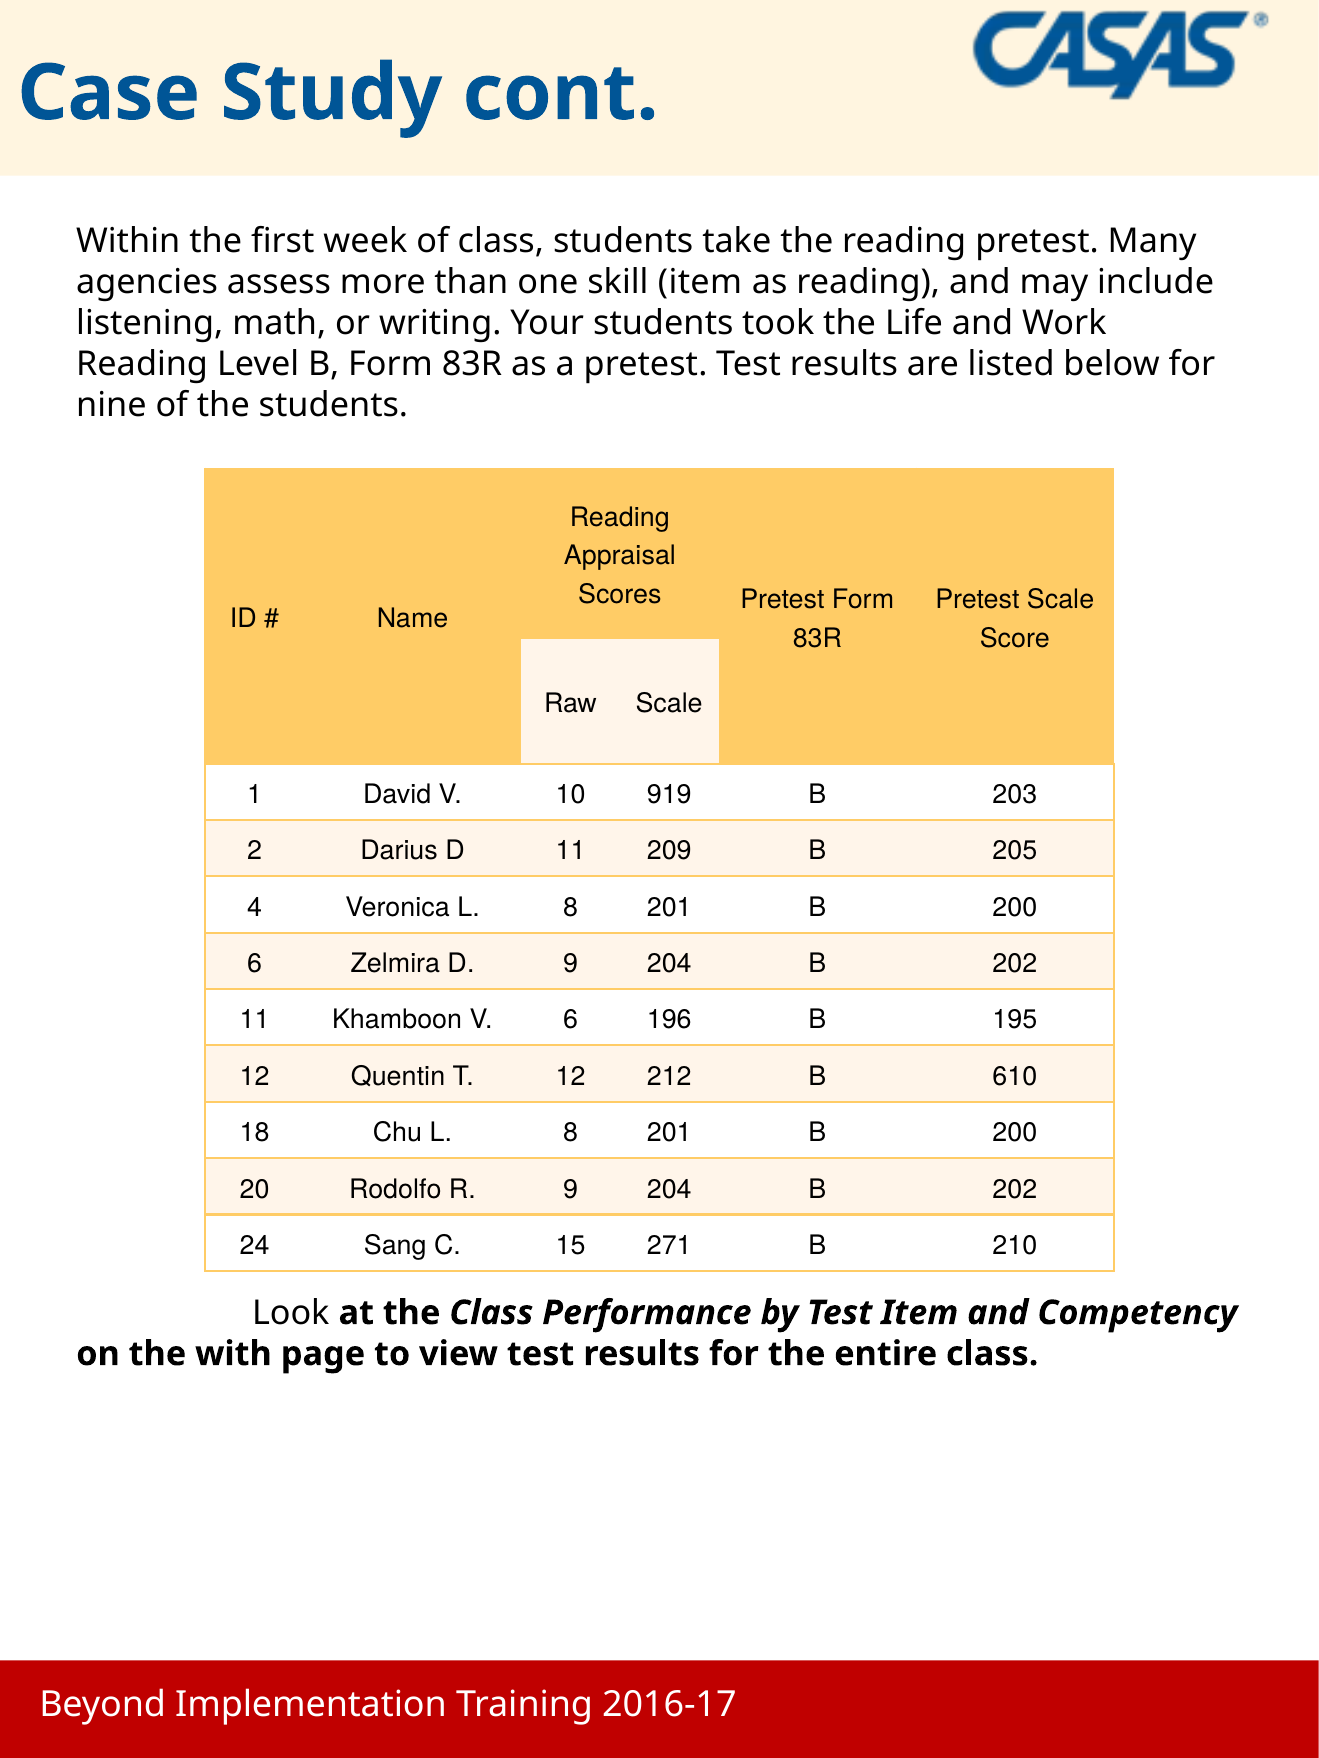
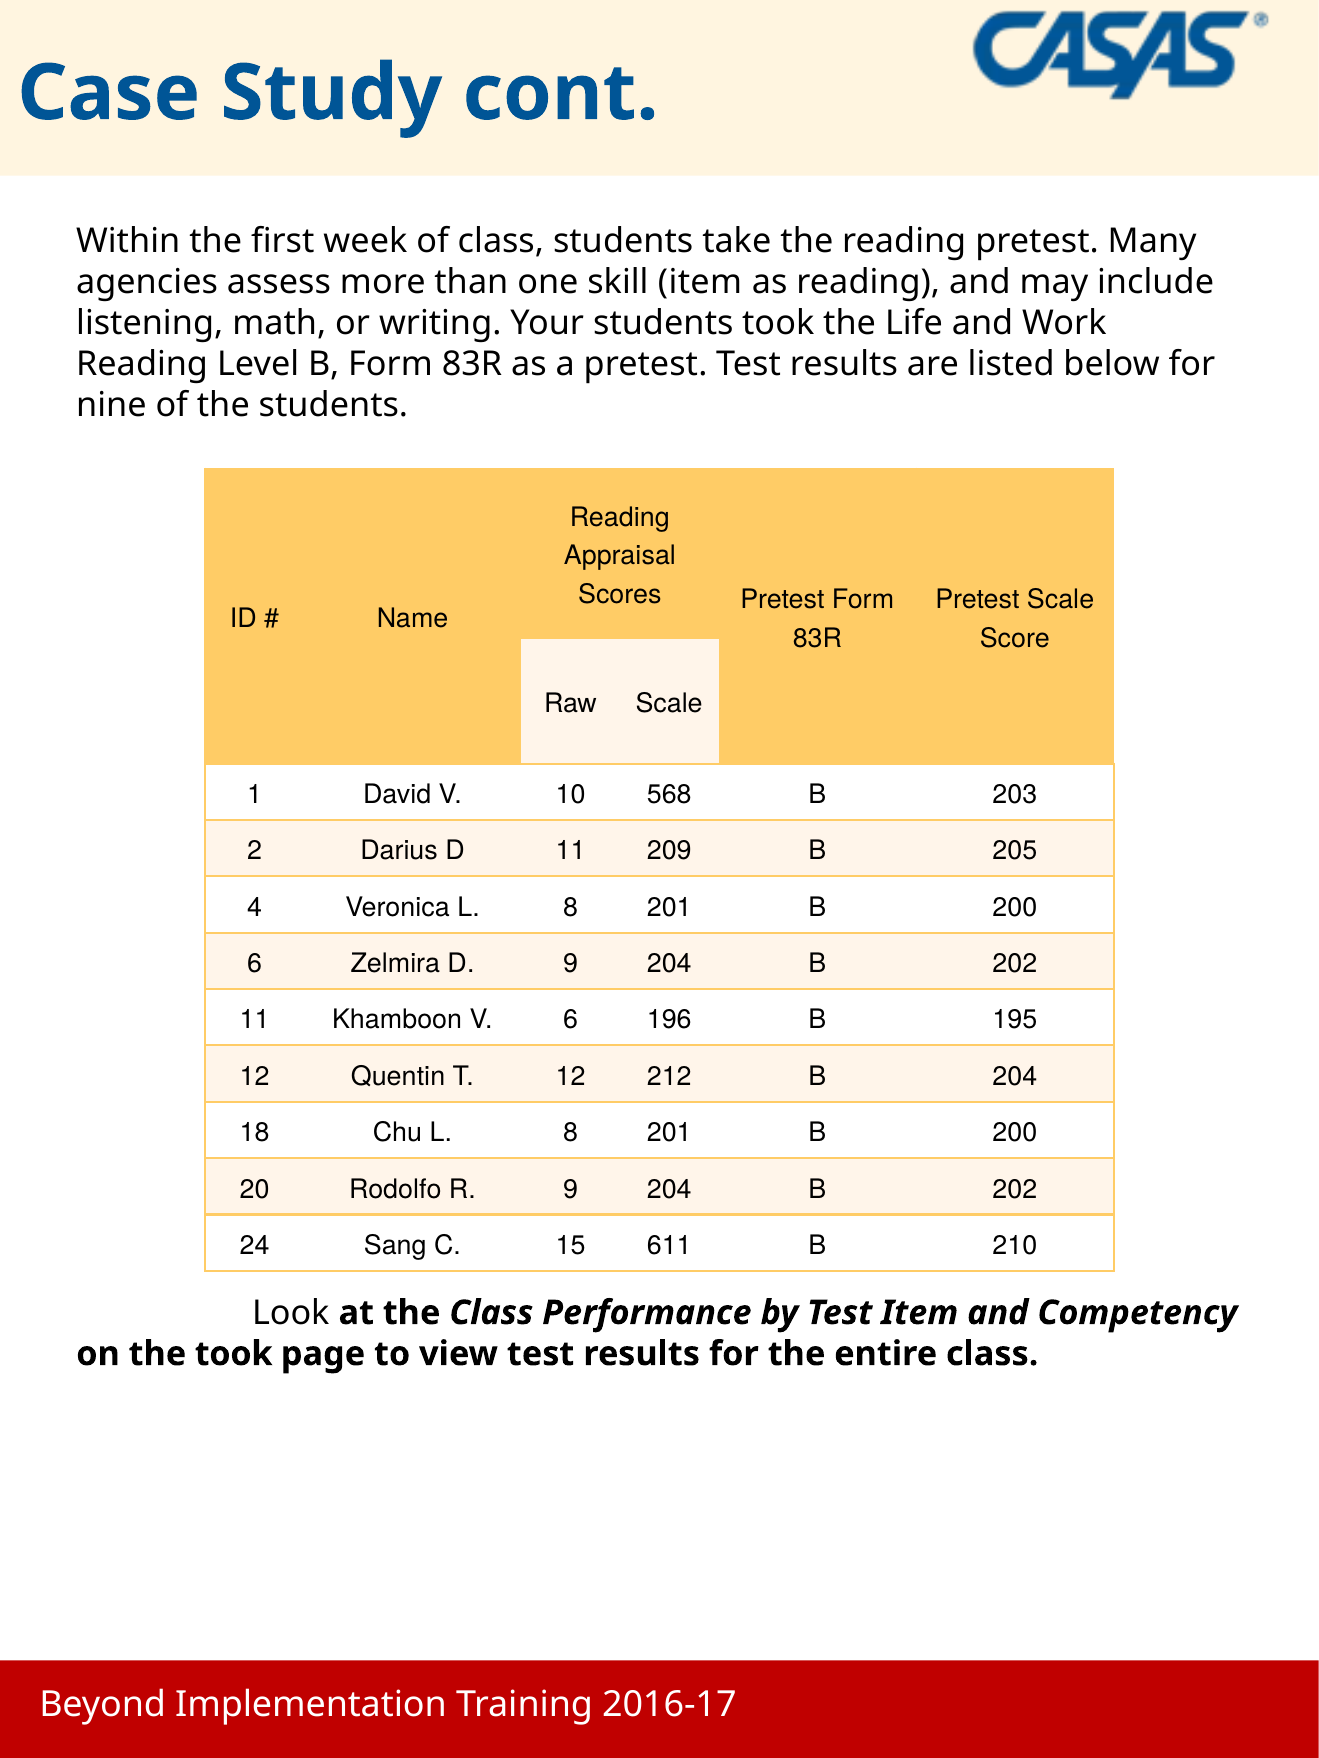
919: 919 -> 568
B 610: 610 -> 204
271: 271 -> 611
the with: with -> took
